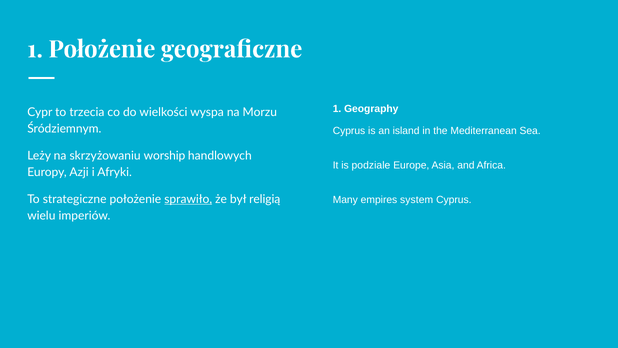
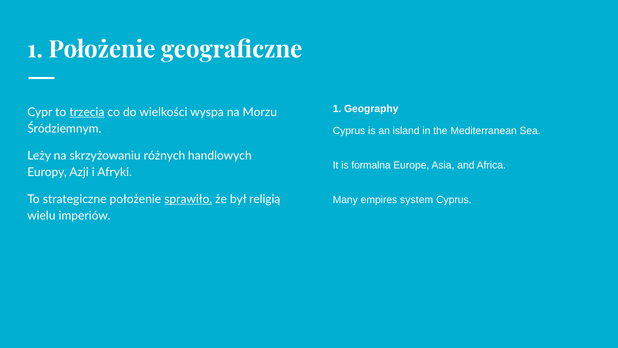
trzecia underline: none -> present
worship: worship -> różnych
podziale: podziale -> formalna
